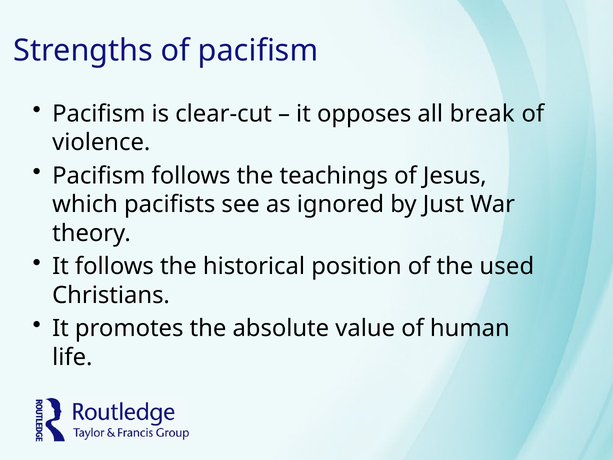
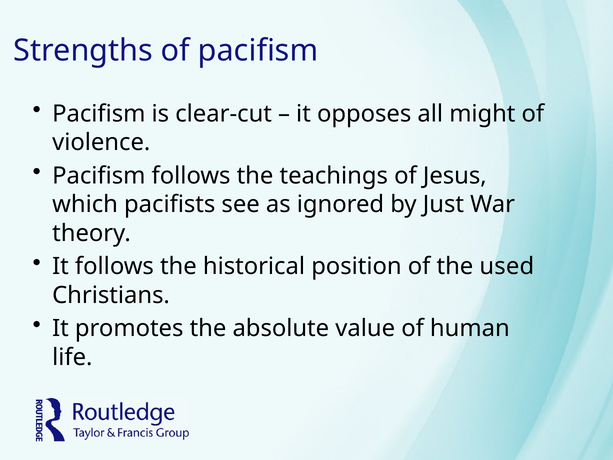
break: break -> might
